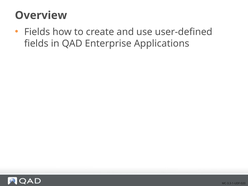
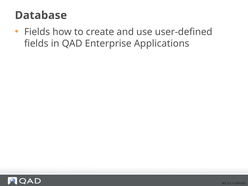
Overview: Overview -> Database
